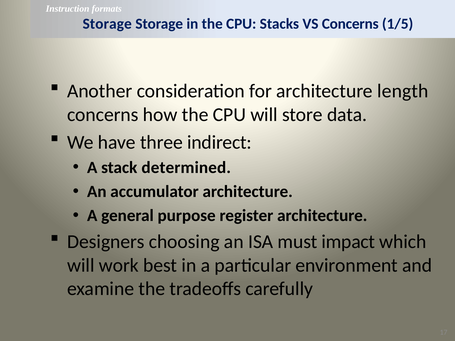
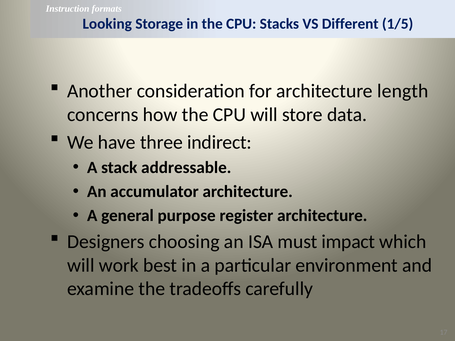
Storage at (107, 24): Storage -> Looking
VS Concerns: Concerns -> Different
determined: determined -> addressable
